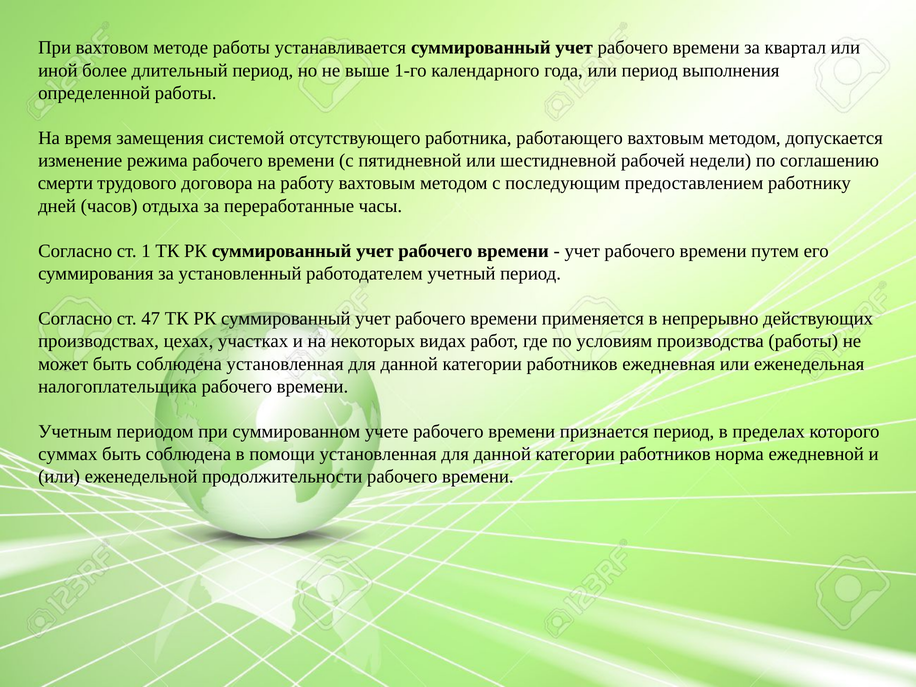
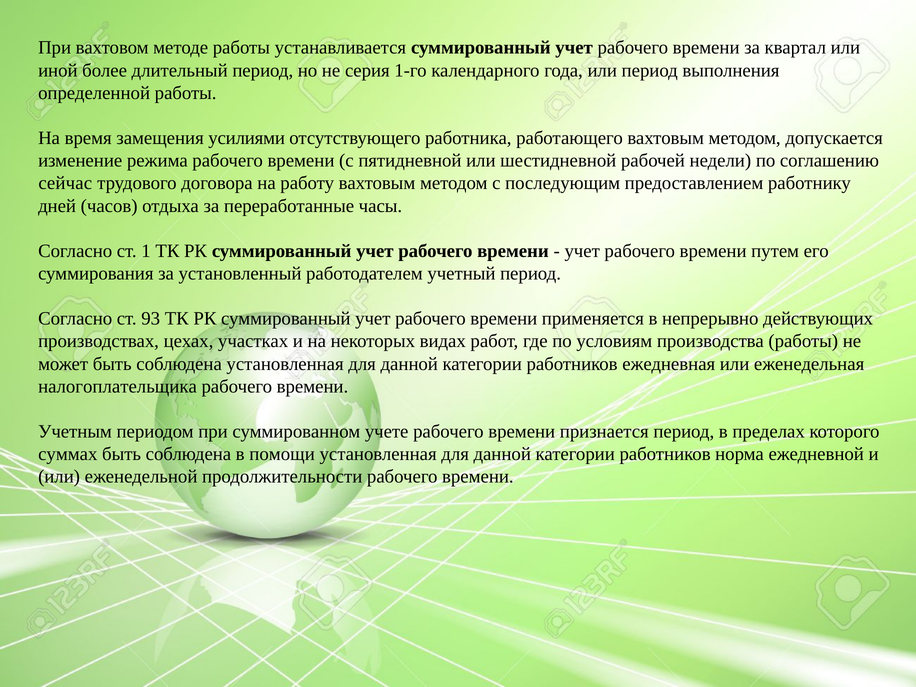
выше: выше -> серия
системой: системой -> усилиями
смерти: смерти -> сейчас
47: 47 -> 93
